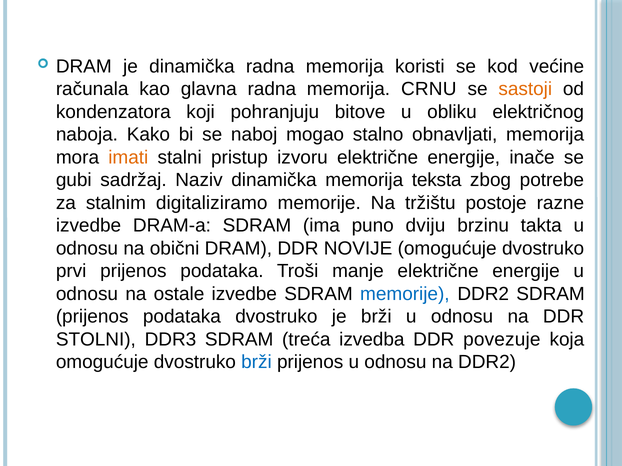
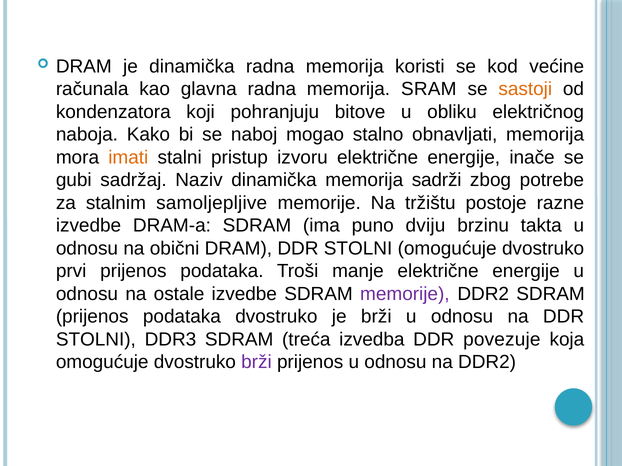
CRNU: CRNU -> SRAM
teksta: teksta -> sadrži
digitaliziramo: digitaliziramo -> samoljepljive
DRAM DDR NOVIJE: NOVIJE -> STOLNI
memorije at (405, 294) colour: blue -> purple
brži at (256, 362) colour: blue -> purple
